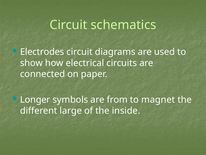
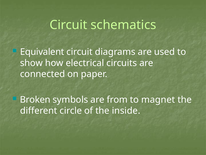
Electrodes: Electrodes -> Equivalent
Longer: Longer -> Broken
large: large -> circle
